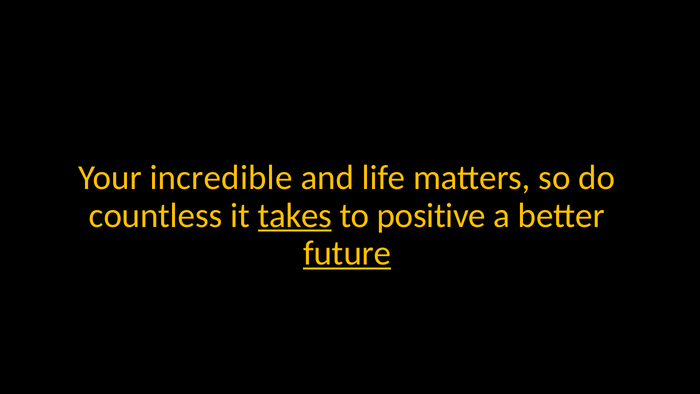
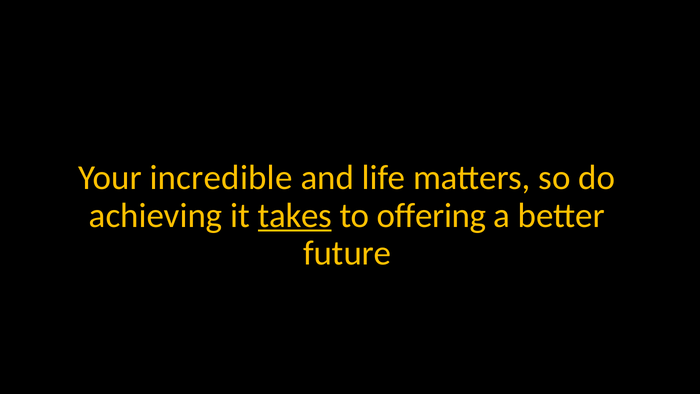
countless: countless -> achieving
positive: positive -> offering
future underline: present -> none
